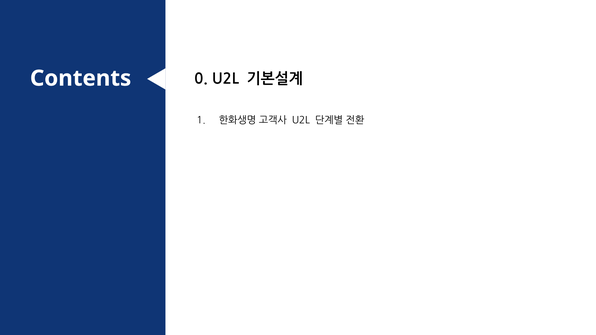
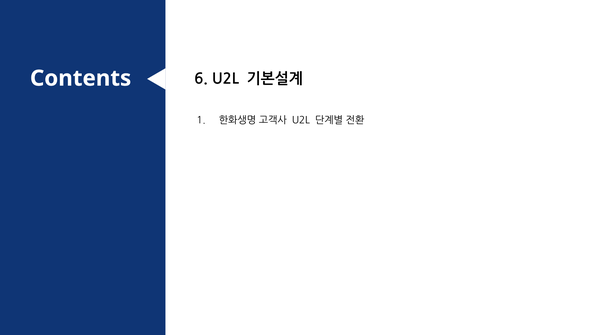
0: 0 -> 6
